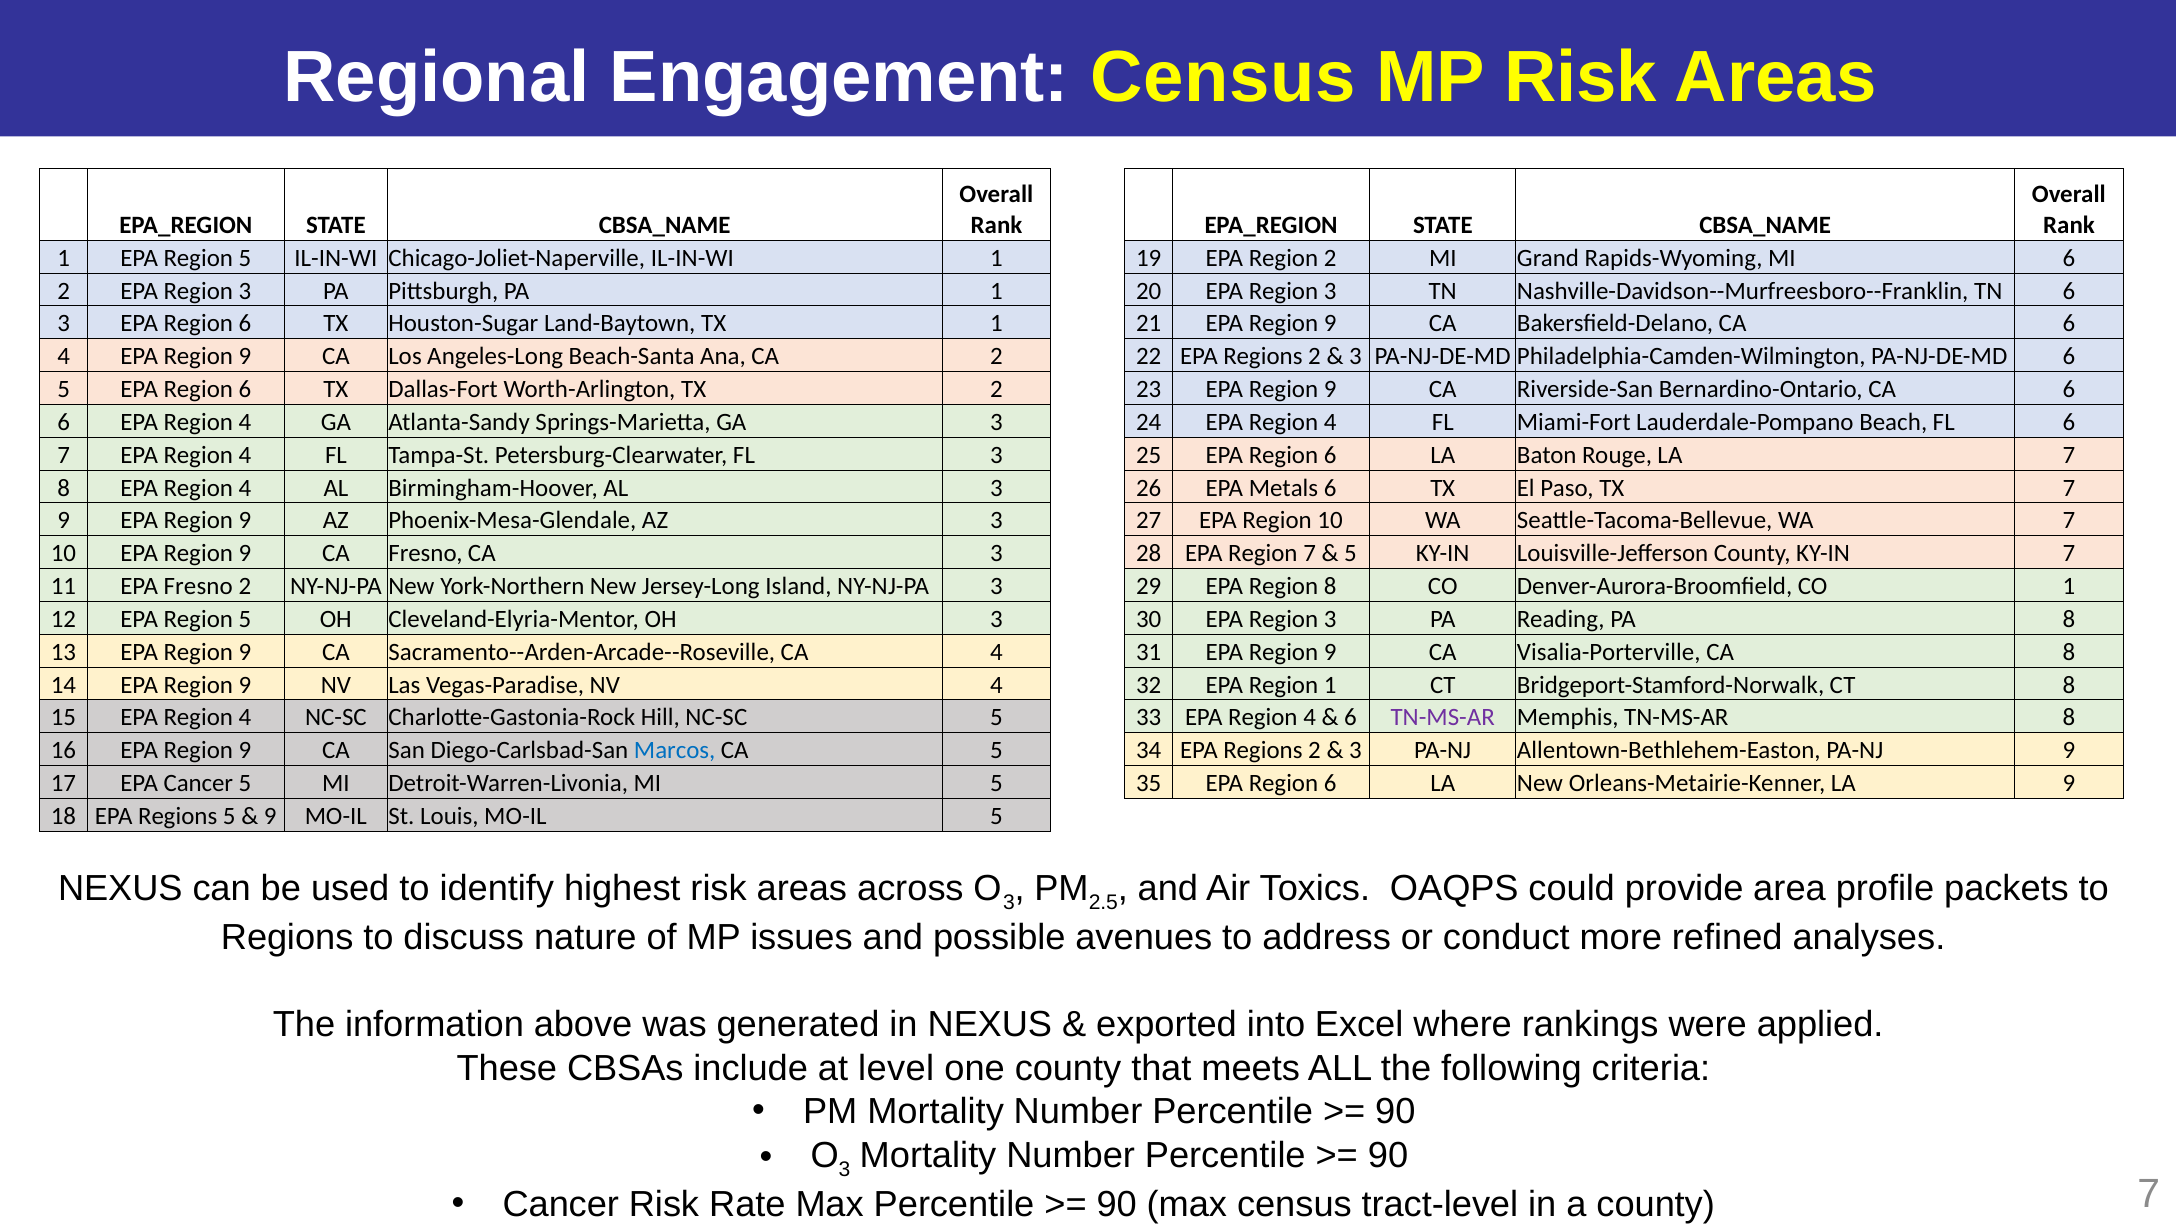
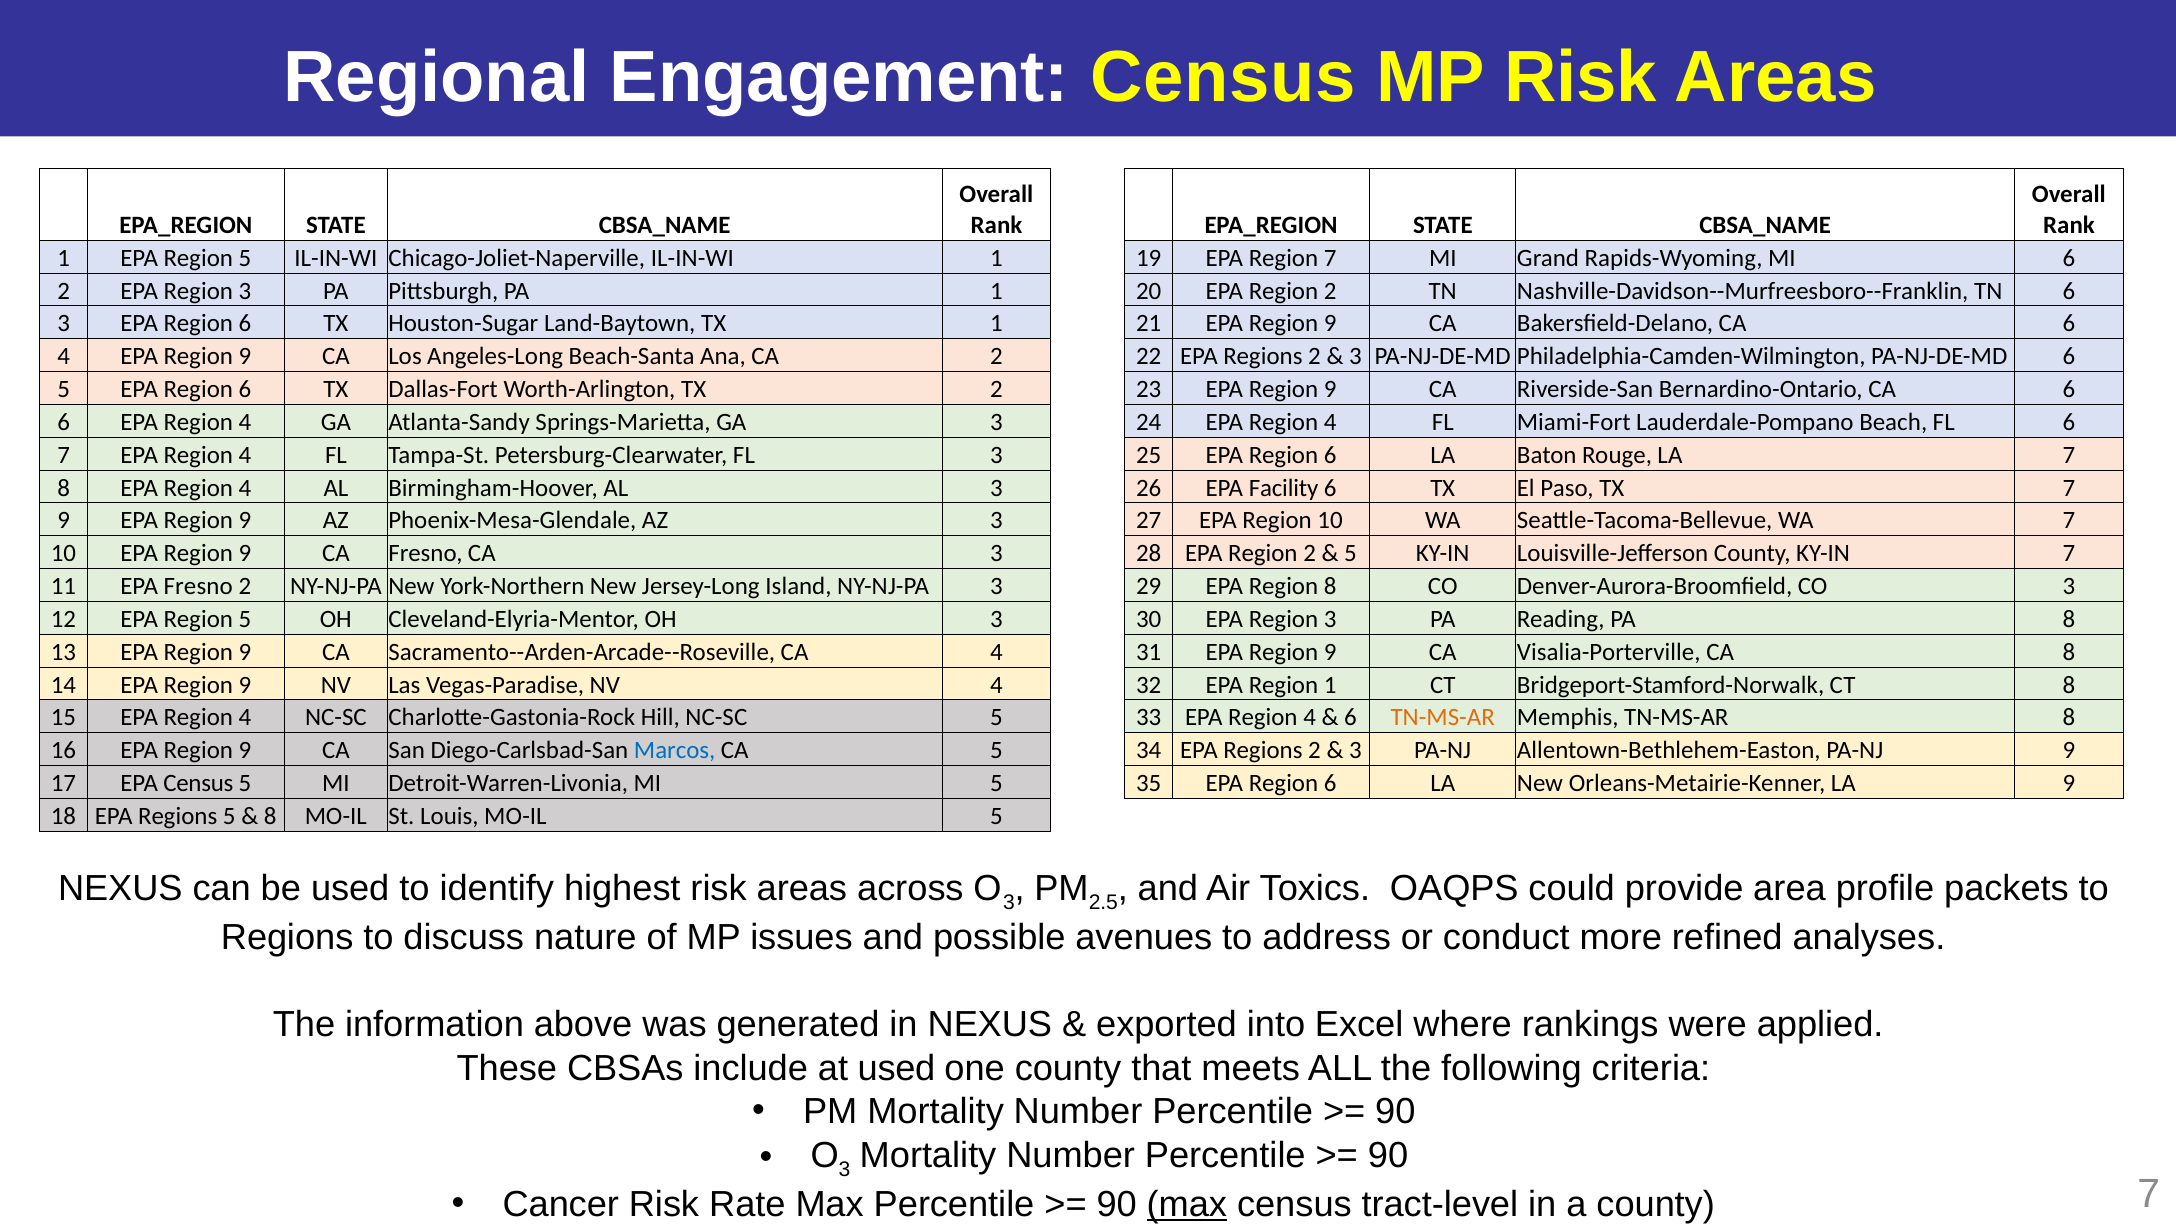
Region 2: 2 -> 7
20 EPA Region 3: 3 -> 2
Metals: Metals -> Facility
28 EPA Region 7: 7 -> 2
CO 1: 1 -> 3
TN-MS-AR at (1443, 718) colour: purple -> orange
EPA Cancer: Cancer -> Census
9 at (270, 816): 9 -> 8
at level: level -> used
max at (1187, 1205) underline: none -> present
